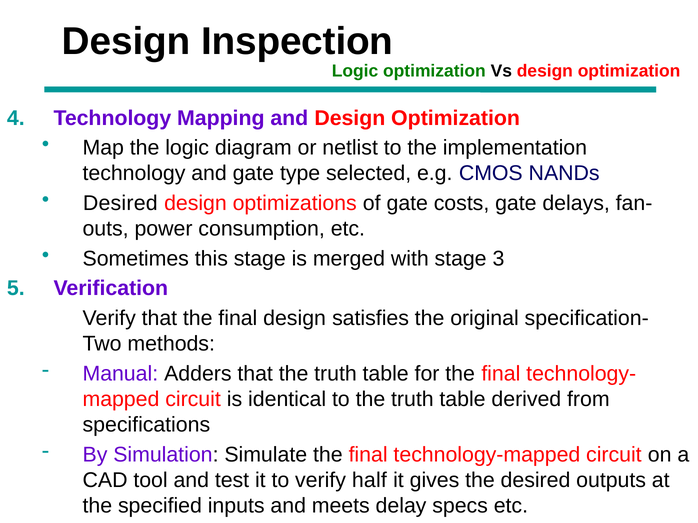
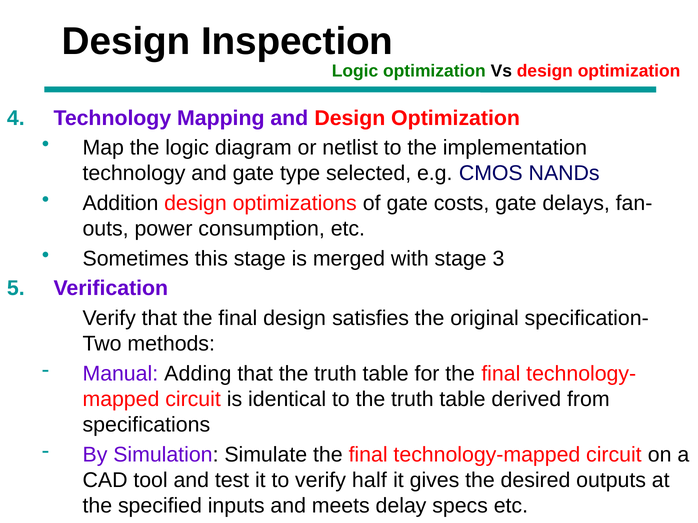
Desired at (120, 203): Desired -> Addition
Adders: Adders -> Adding
